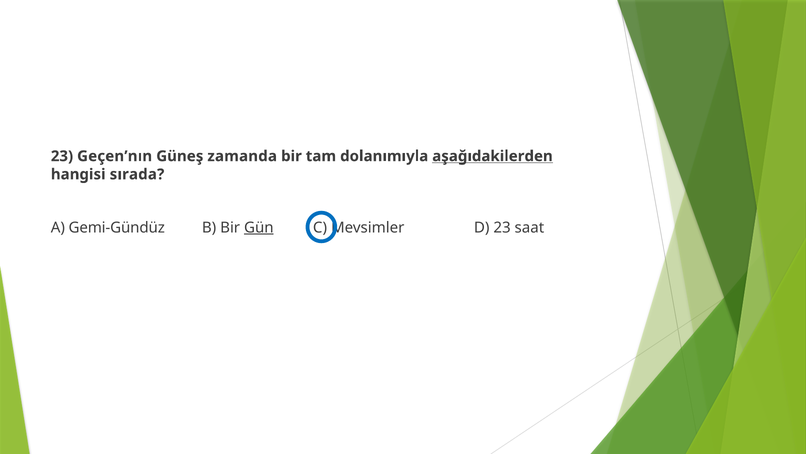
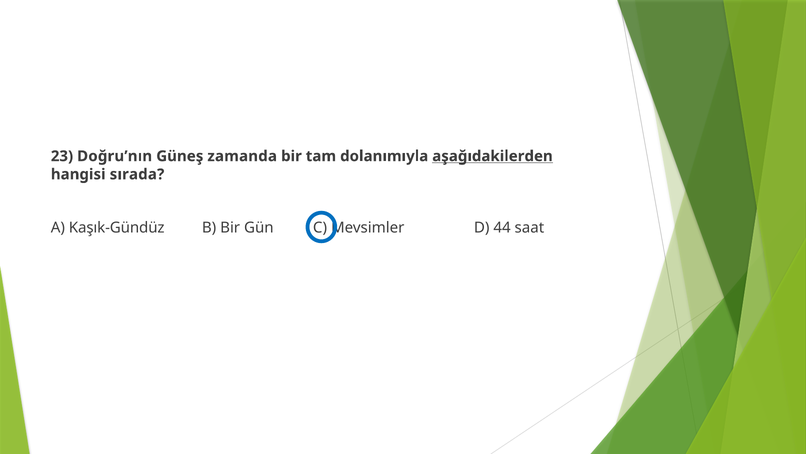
Geçen’nın: Geçen’nın -> Doğru’nın
Gemi-Gündüz: Gemi-Gündüz -> Kaşık-Gündüz
Gün underline: present -> none
D 23: 23 -> 44
